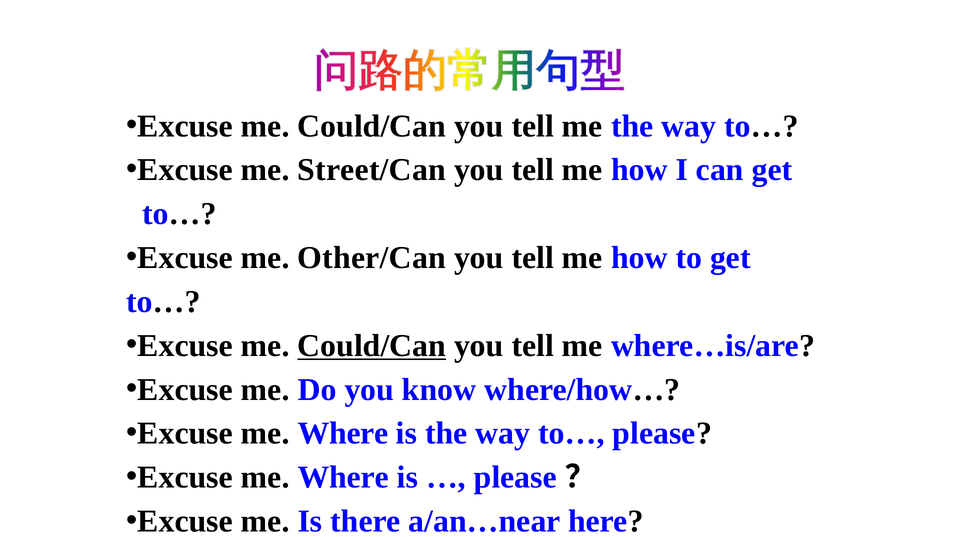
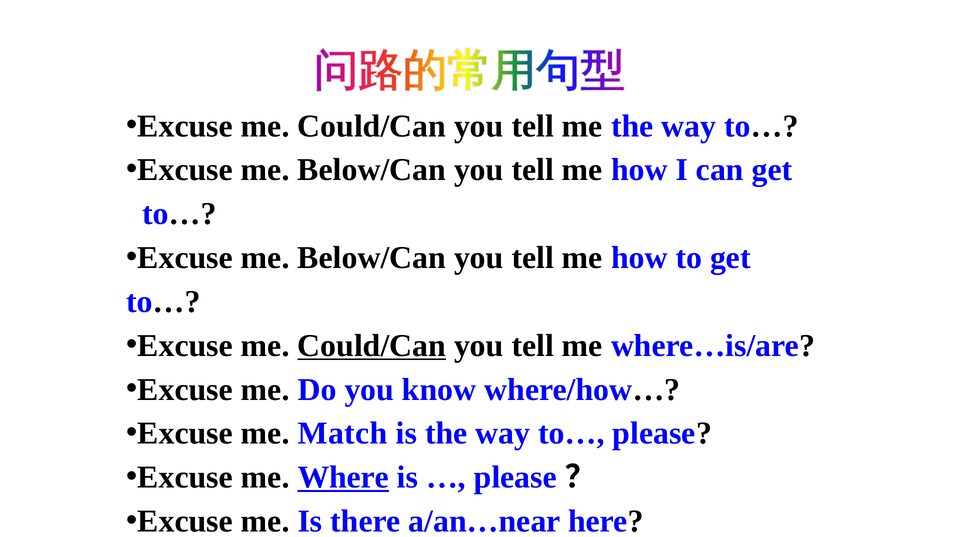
Street/Can at (372, 170): Street/Can -> Below/Can
Other/Can at (372, 258): Other/Can -> Below/Can
Where at (343, 434): Where -> Match
Where at (343, 478) underline: none -> present
